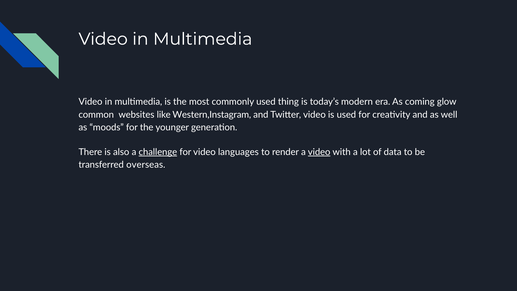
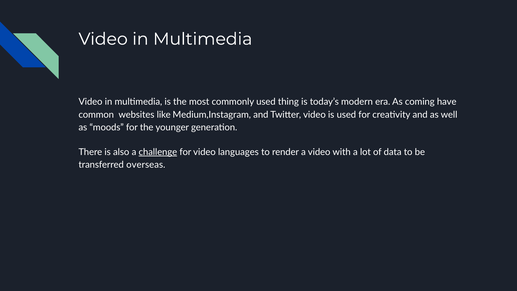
glow: glow -> have
Western,Instagram: Western,Instagram -> Medium,Instagram
video at (319, 152) underline: present -> none
